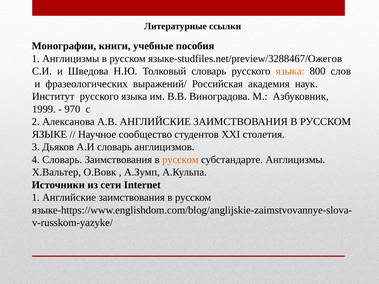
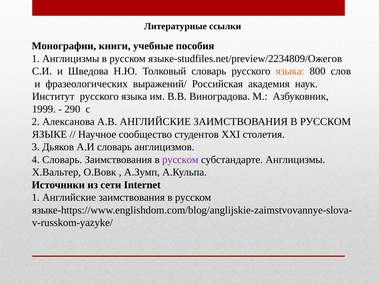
языке-studfiles.net/preview/3288467/Ожегов: языке-studfiles.net/preview/3288467/Ожегов -> языке-studfiles.net/preview/2234809/Ожегов
970: 970 -> 290
русском at (180, 160) colour: orange -> purple
